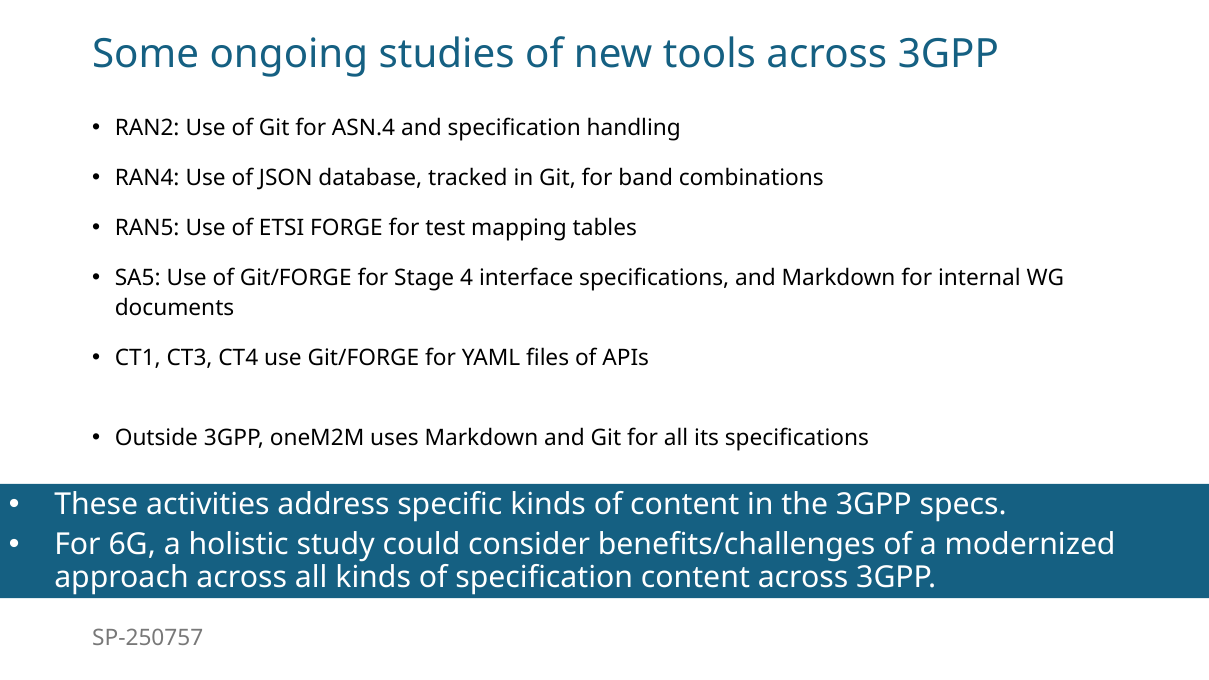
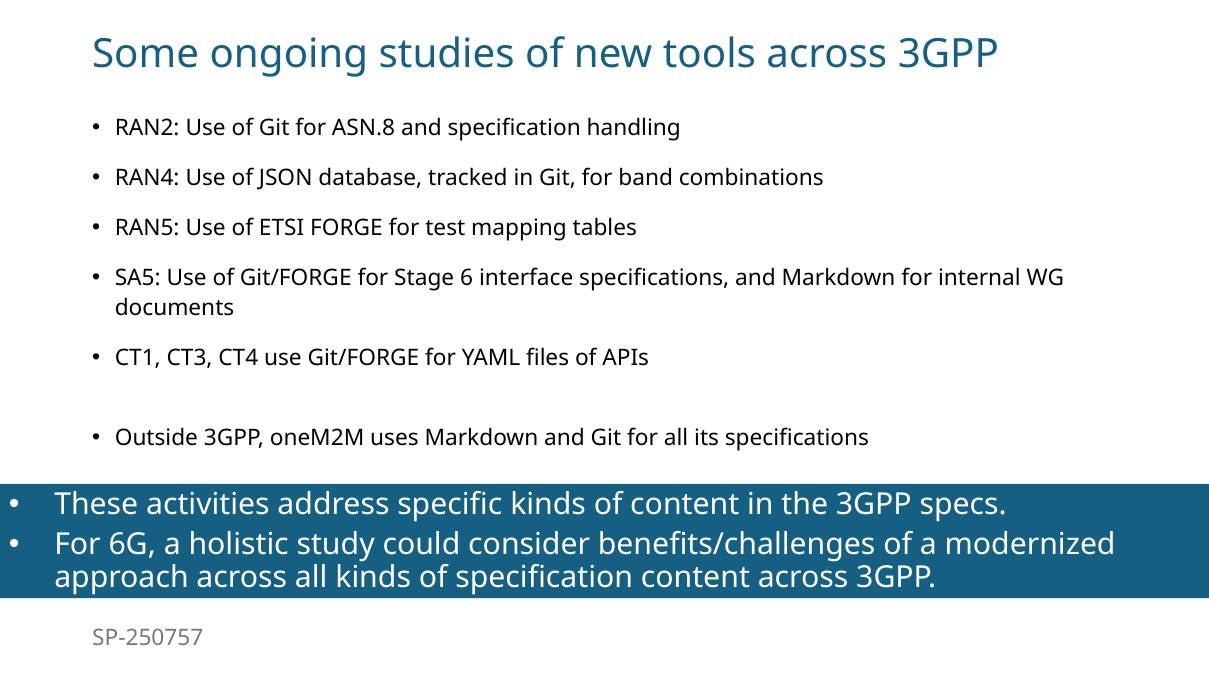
ASN.4: ASN.4 -> ASN.8
4: 4 -> 6
